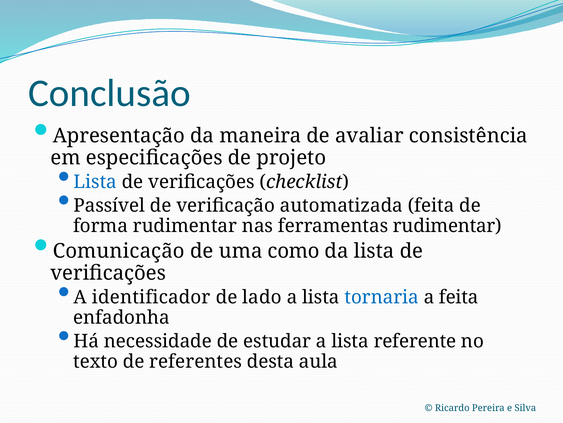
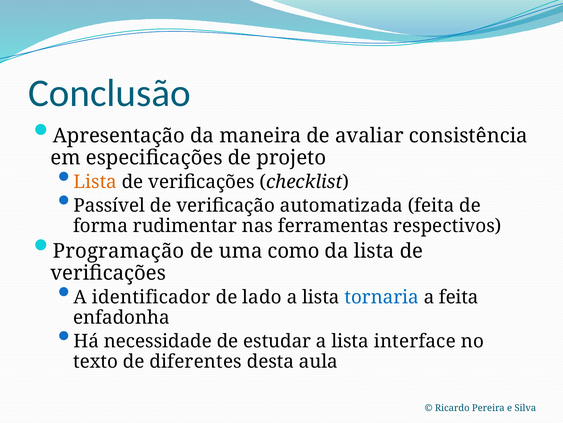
Lista at (95, 182) colour: blue -> orange
ferramentas rudimentar: rudimentar -> respectivos
Comunicação: Comunicação -> Programação
referente: referente -> interface
referentes: referentes -> diferentes
